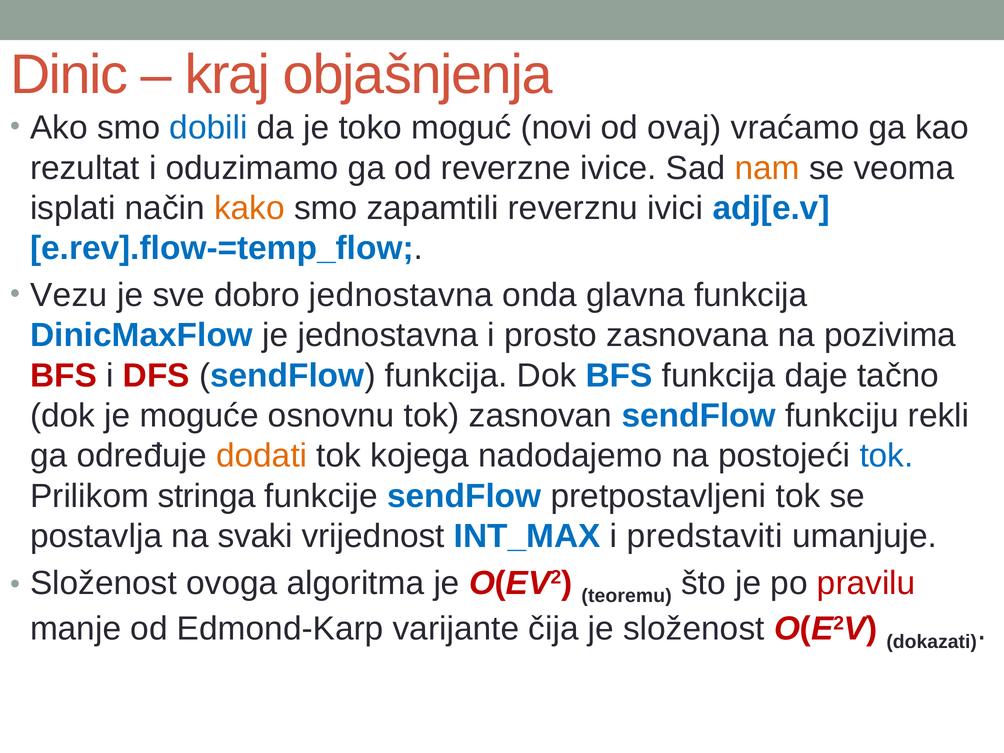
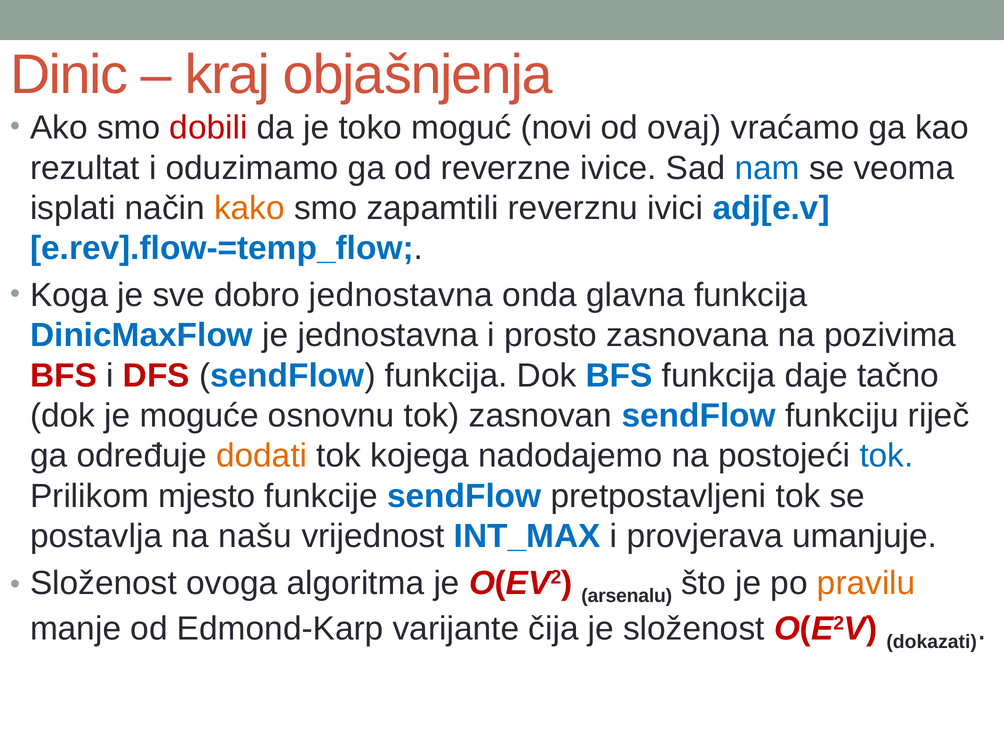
dobili colour: blue -> red
nam colour: orange -> blue
Vezu: Vezu -> Koga
rekli: rekli -> riječ
stringa: stringa -> mjesto
svaki: svaki -> našu
predstaviti: predstaviti -> provjerava
teoremu: teoremu -> arsenalu
pravilu colour: red -> orange
